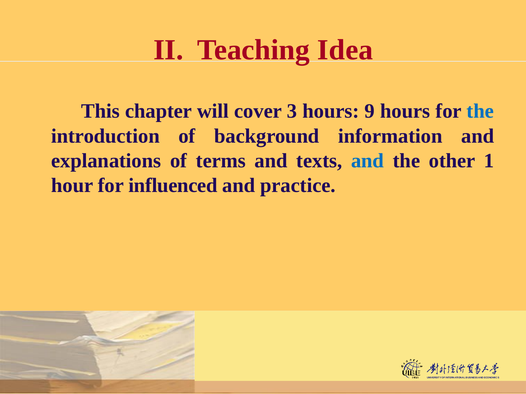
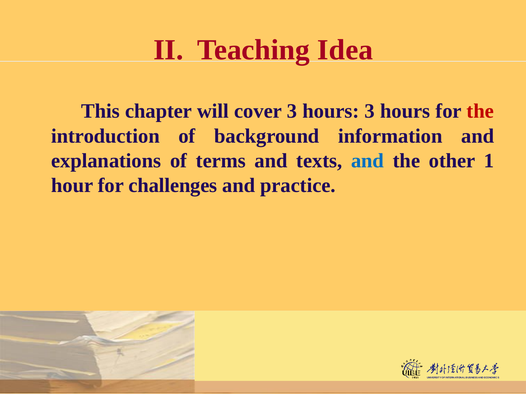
hours 9: 9 -> 3
the at (480, 111) colour: blue -> red
influenced: influenced -> challenges
